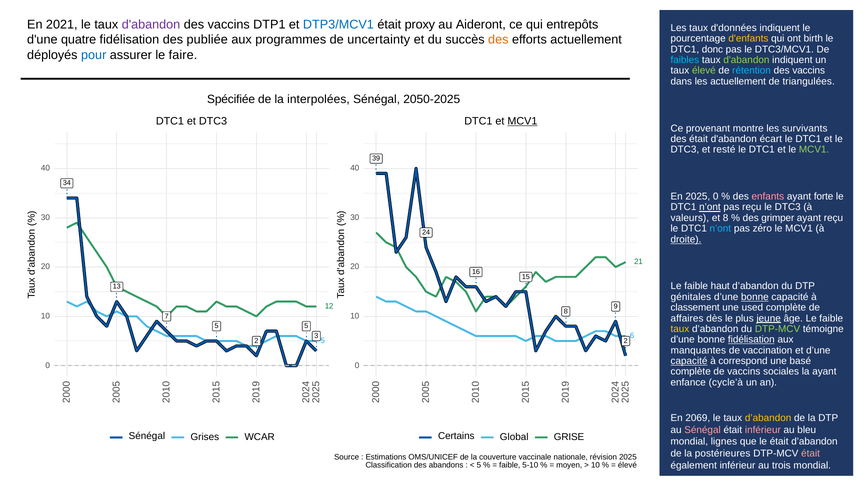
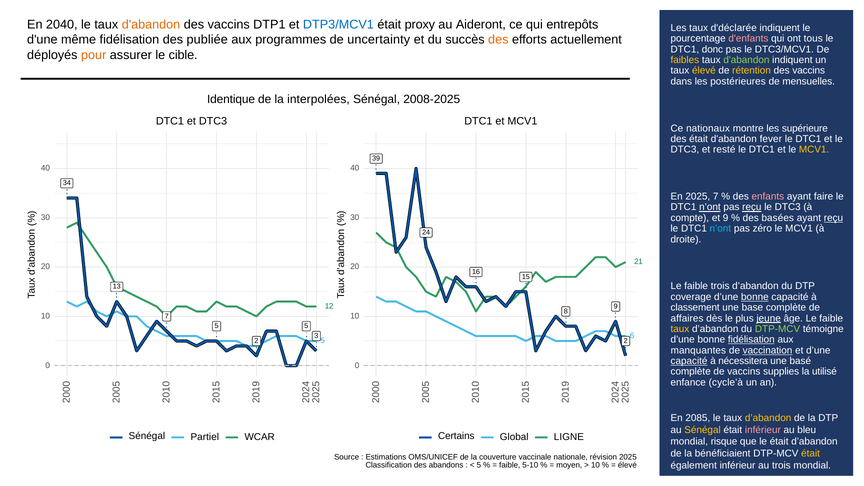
2021: 2021 -> 2040
d'abandon at (151, 25) colour: purple -> orange
d'données: d'données -> d'déclarée
quatre: quatre -> même
d'enfants colour: yellow -> pink
birth: birth -> tous
pour colour: blue -> orange
faire: faire -> cible
faibles colour: light blue -> yellow
élevé at (704, 71) colour: light green -> yellow
rétention colour: light blue -> yellow
les actuellement: actuellement -> postérieures
triangulées: triangulées -> mensuelles
Spécifiée: Spécifiée -> Identique
2050-2025: 2050-2025 -> 2008-2025
MCV1 at (522, 121) underline: present -> none
provenant: provenant -> nationaux
survivants: survivants -> supérieure
écart: écart -> fever
MCV1 at (814, 150) colour: light green -> yellow
2025 0: 0 -> 7
forte: forte -> faire
reçu at (752, 207) underline: none -> present
valeurs: valeurs -> compte
et 8: 8 -> 9
grimper: grimper -> basées
reçu at (833, 218) underline: none -> present
droite underline: present -> none
faible haut: haut -> trois
génitales: génitales -> coverage
used: used -> base
vaccination underline: none -> present
correspond: correspond -> nécessitera
sociales: sociales -> supplies
la ayant: ayant -> utilisé
2069: 2069 -> 2085
Sénégal at (703, 430) colour: pink -> yellow
Grises: Grises -> Partiel
GRISE: GRISE -> LIGNE
lignes: lignes -> risque
postérieures: postérieures -> bénéficiaient
était at (811, 454) colour: pink -> yellow
